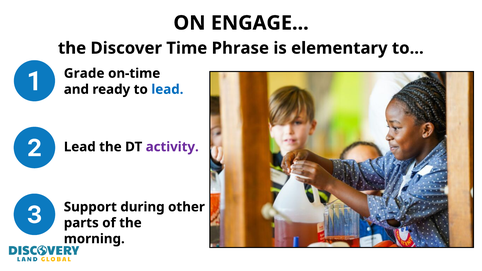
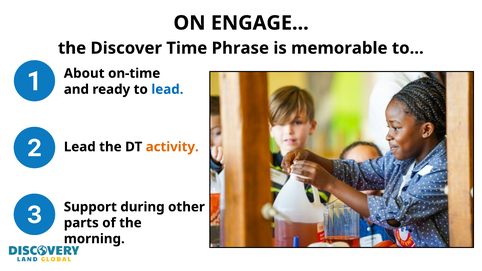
elementary: elementary -> memorable
Grade: Grade -> About
activity colour: purple -> orange
